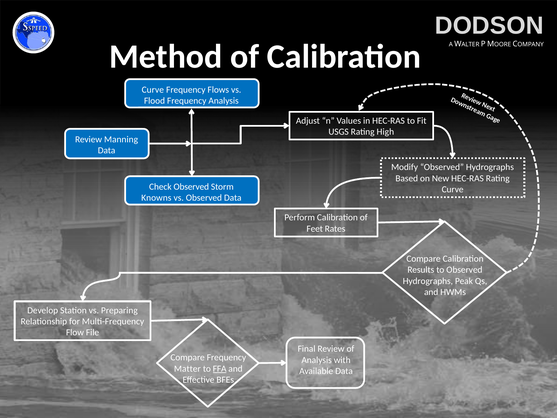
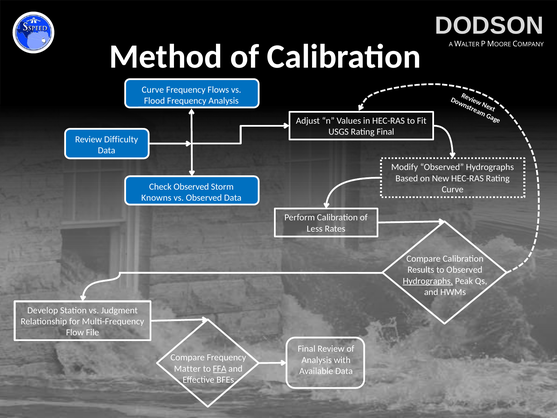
Rating High: High -> Final
Manning: Manning -> Difficulty
Feet: Feet -> Less
Hydrographs at (428, 281) underline: none -> present
Preparing: Preparing -> Judgment
